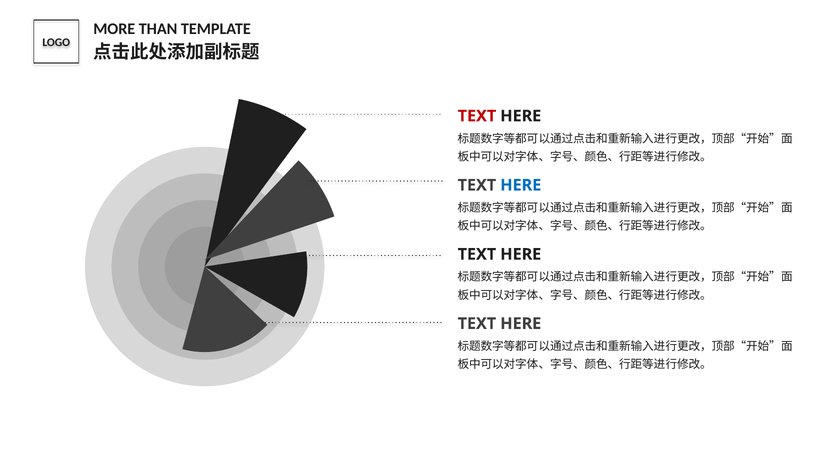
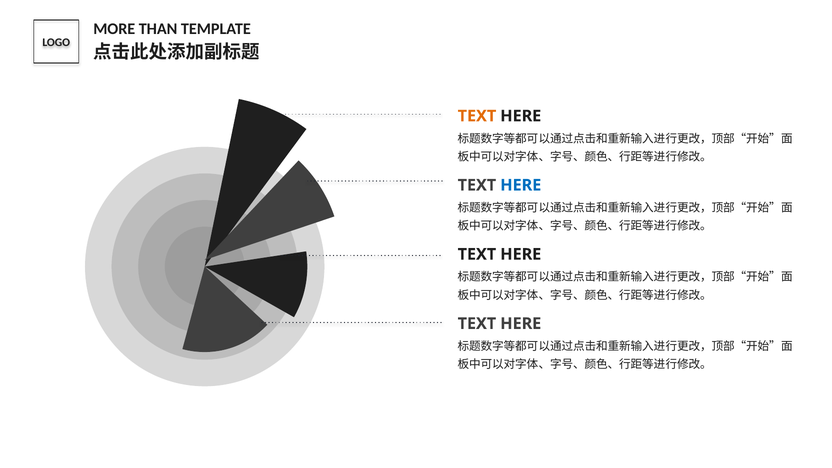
TEXT at (477, 116) colour: red -> orange
